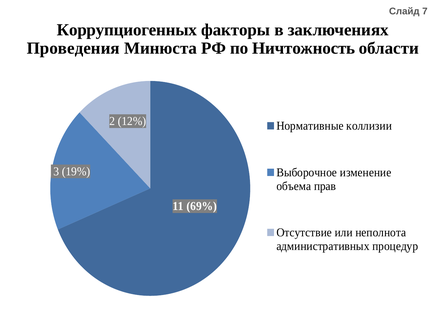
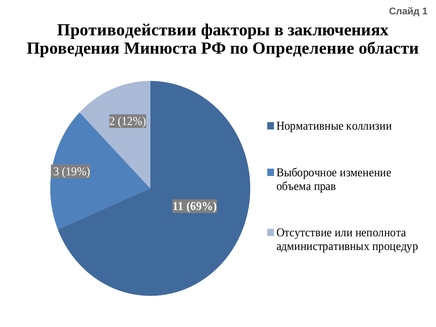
7: 7 -> 1
Коррупциогенных: Коррупциогенных -> Противодействии
Ничтожность: Ничтожность -> Определение
